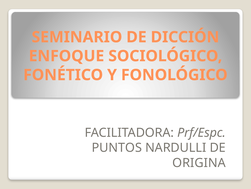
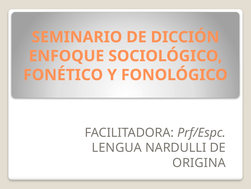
PUNTOS: PUNTOS -> LENGUA
